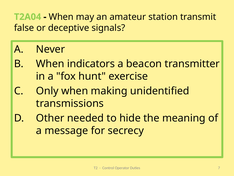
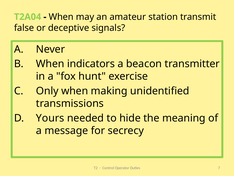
Other: Other -> Yours
